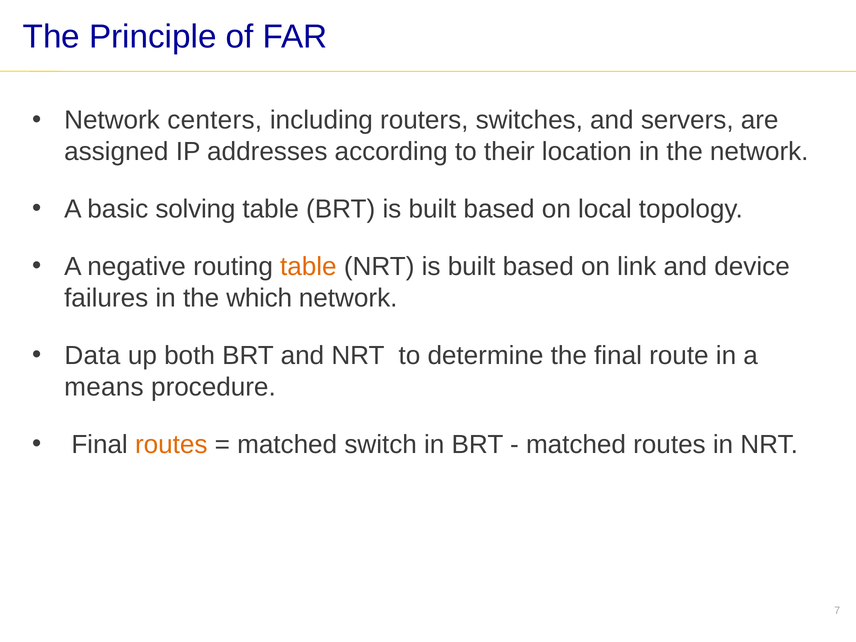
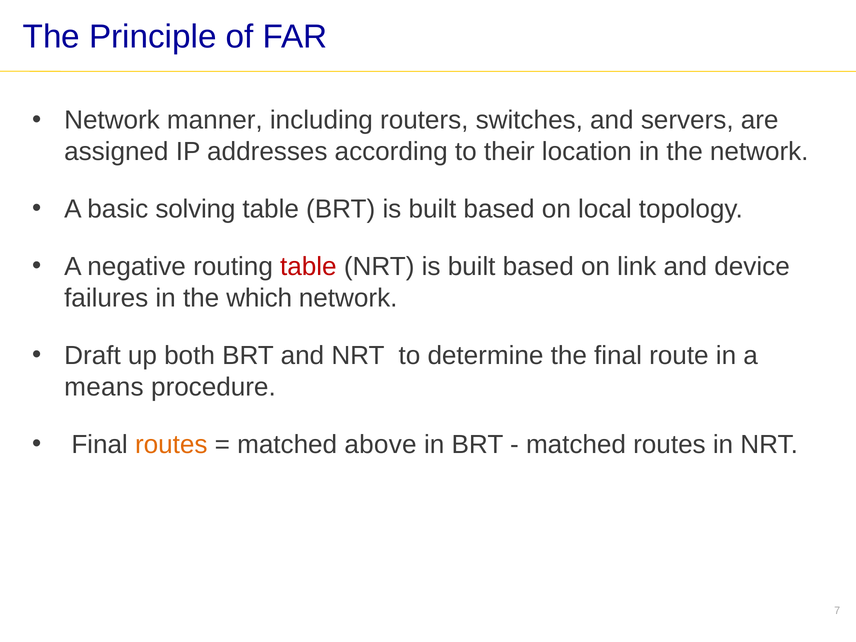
centers: centers -> manner
table at (308, 267) colour: orange -> red
Data: Data -> Draft
switch: switch -> above
